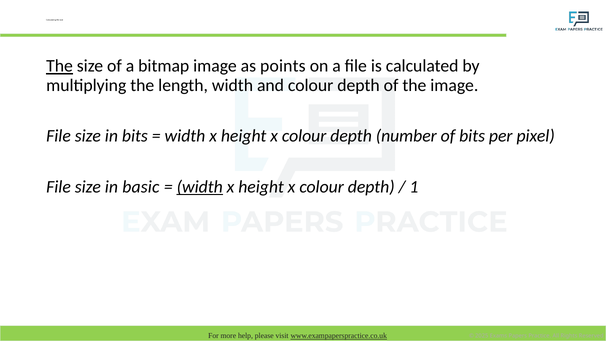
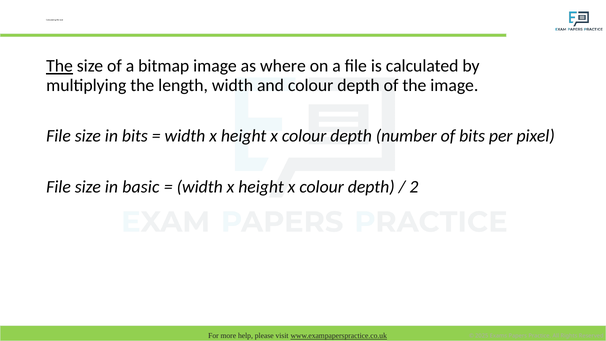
points: points -> where
width at (200, 187) underline: present -> none
1: 1 -> 2
